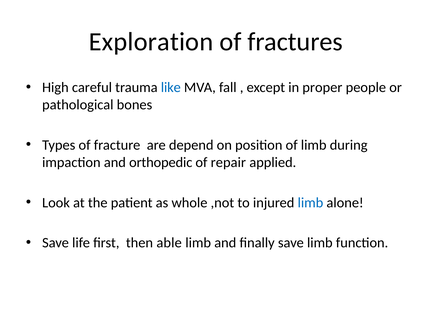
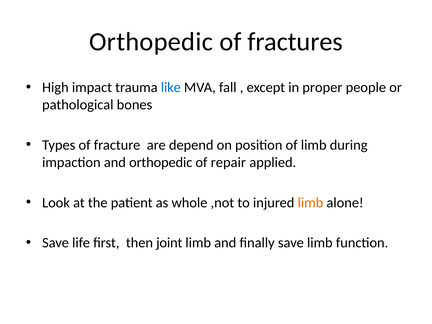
Exploration at (151, 42): Exploration -> Orthopedic
careful: careful -> impact
limb at (310, 203) colour: blue -> orange
able: able -> joint
